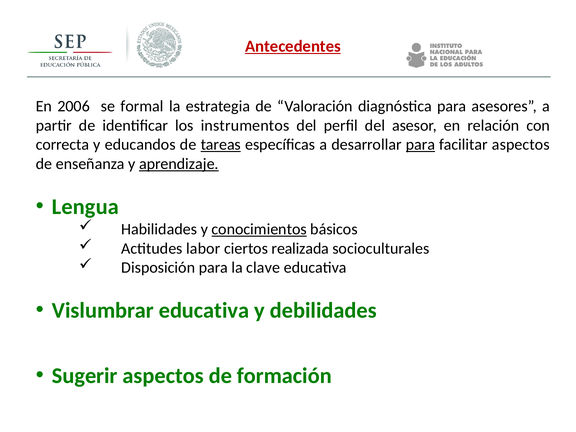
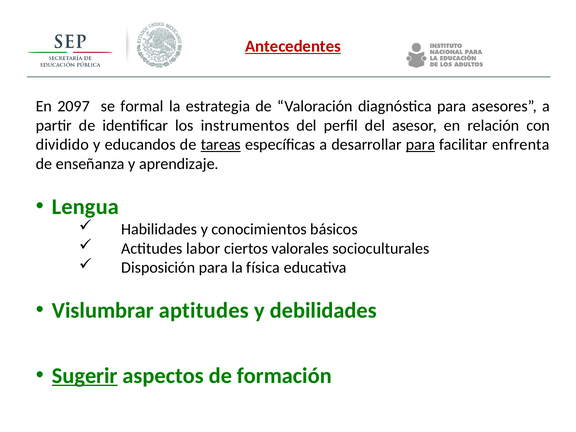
2006: 2006 -> 2097
correcta: correcta -> dividido
facilitar aspectos: aspectos -> enfrenta
aprendizaje underline: present -> none
conocimientos underline: present -> none
realizada: realizada -> valorales
clave: clave -> física
Vislumbrar educativa: educativa -> aptitudes
Sugerir underline: none -> present
